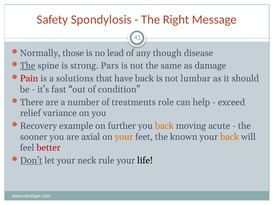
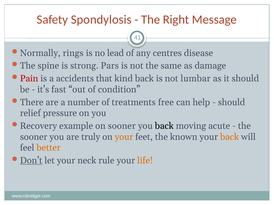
those: those -> rings
though: though -> centres
The at (28, 66) underline: present -> none
solutions: solutions -> accidents
have: have -> kind
role: role -> free
exceed at (232, 102): exceed -> should
variance: variance -> pressure
on further: further -> sooner
back at (164, 126) colour: orange -> black
axial: axial -> truly
better colour: red -> orange
life colour: black -> orange
